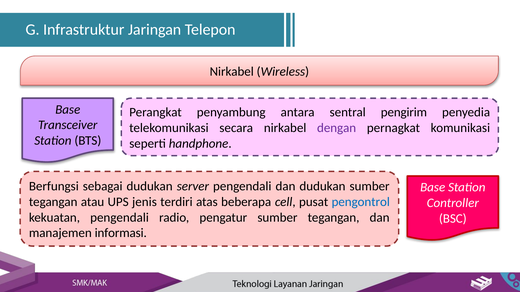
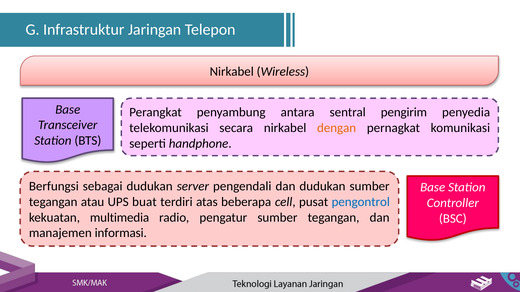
dengan colour: purple -> orange
jenis: jenis -> buat
kekuatan pengendali: pengendali -> multimedia
